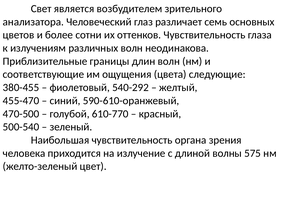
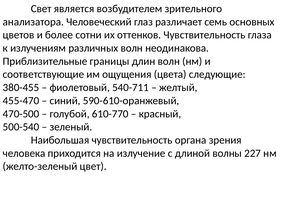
540-292: 540-292 -> 540-711
575: 575 -> 227
